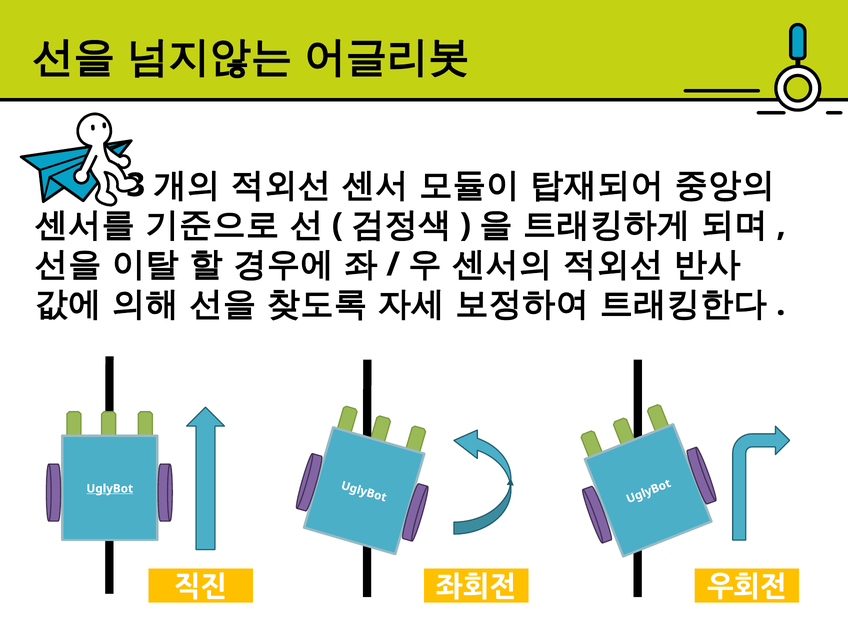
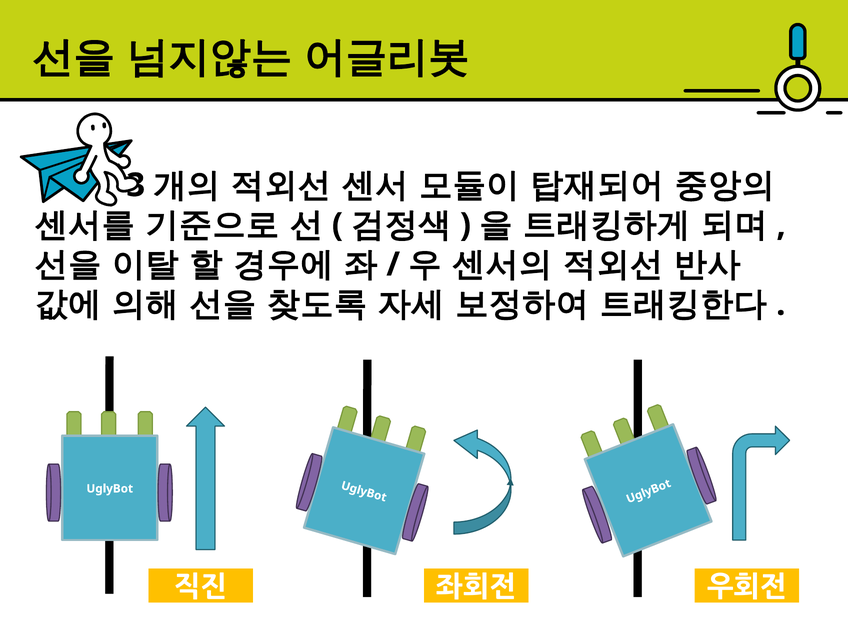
UglyBot underline: present -> none
